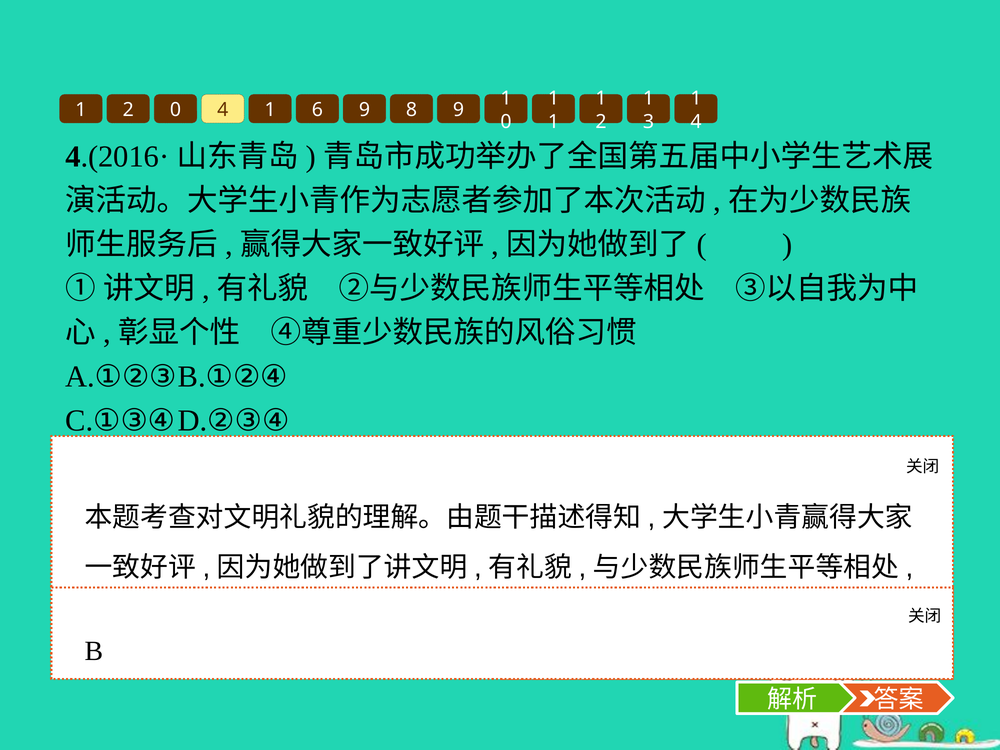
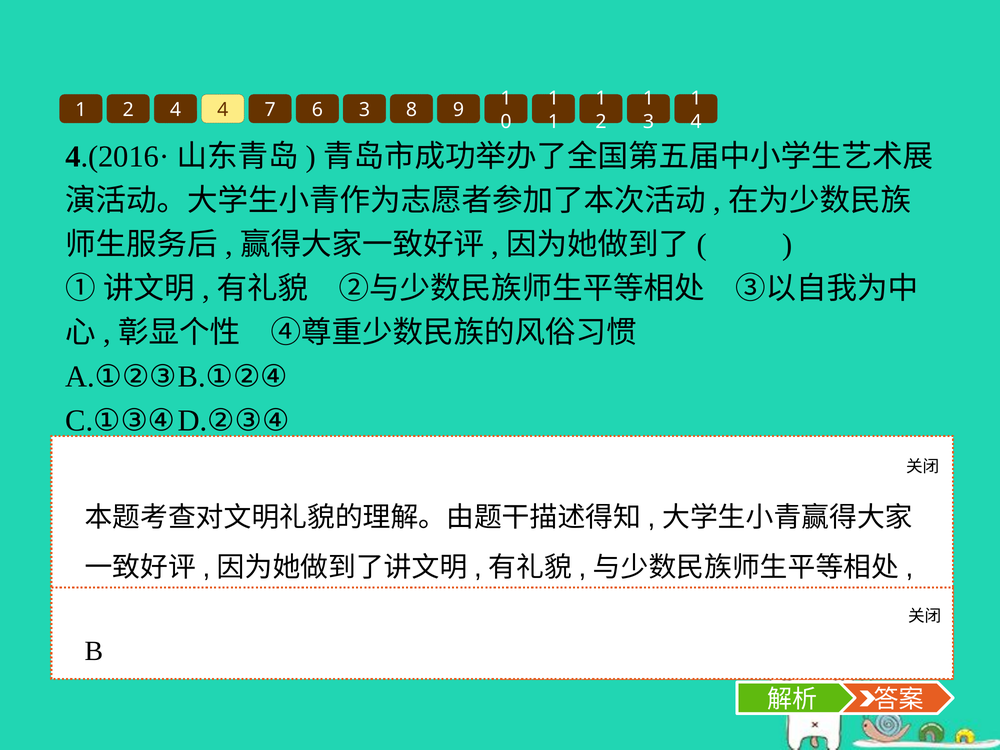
2 0: 0 -> 4
4 1: 1 -> 7
6 9: 9 -> 3
